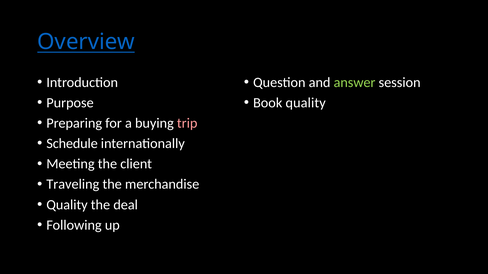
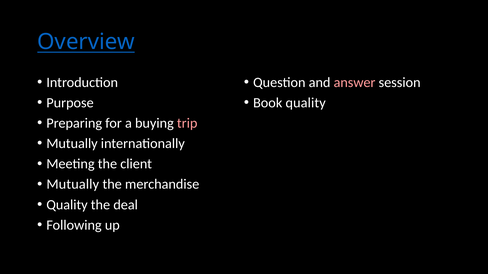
answer colour: light green -> pink
Schedule at (72, 144): Schedule -> Mutually
Traveling at (73, 185): Traveling -> Mutually
